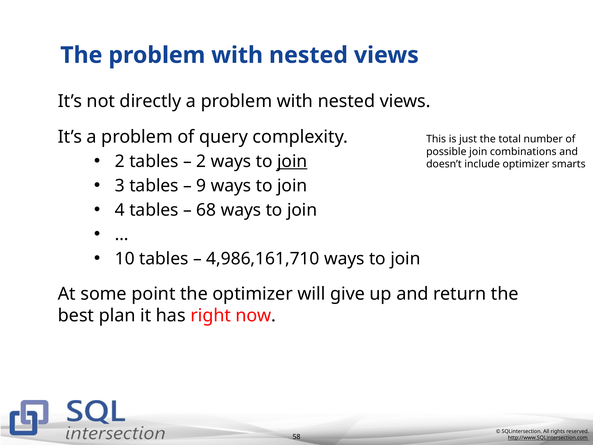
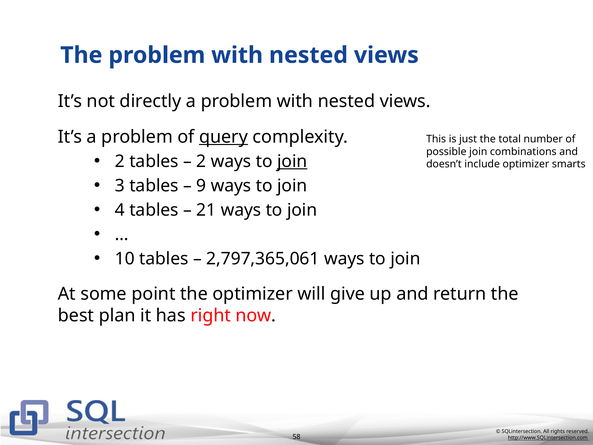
query underline: none -> present
68: 68 -> 21
4,986,161,710: 4,986,161,710 -> 2,797,365,061
